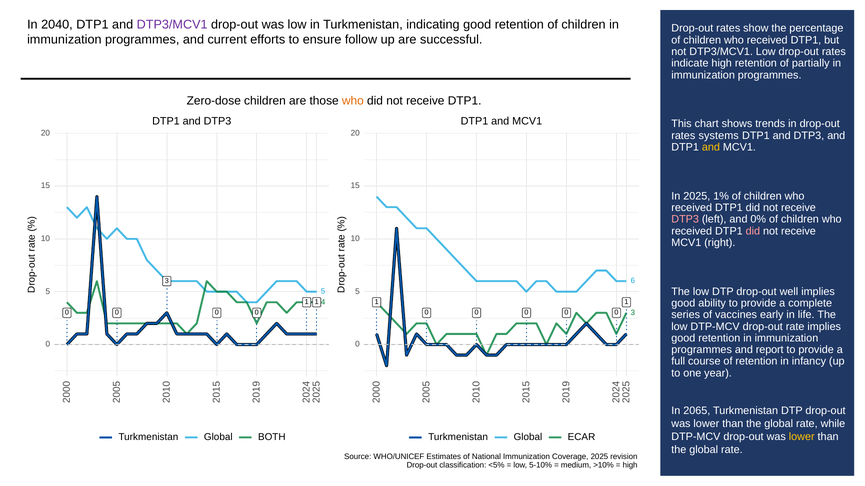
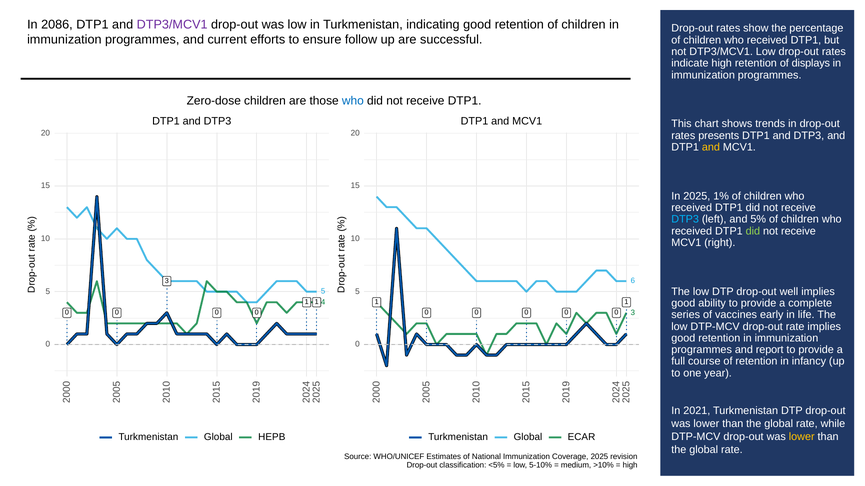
2040: 2040 -> 2086
partially: partially -> displays
who at (353, 101) colour: orange -> blue
systems: systems -> presents
DTP3 at (685, 220) colour: pink -> light blue
0%: 0% -> 5%
did at (753, 231) colour: pink -> light green
2065: 2065 -> 2021
BOTH: BOTH -> HEPB
